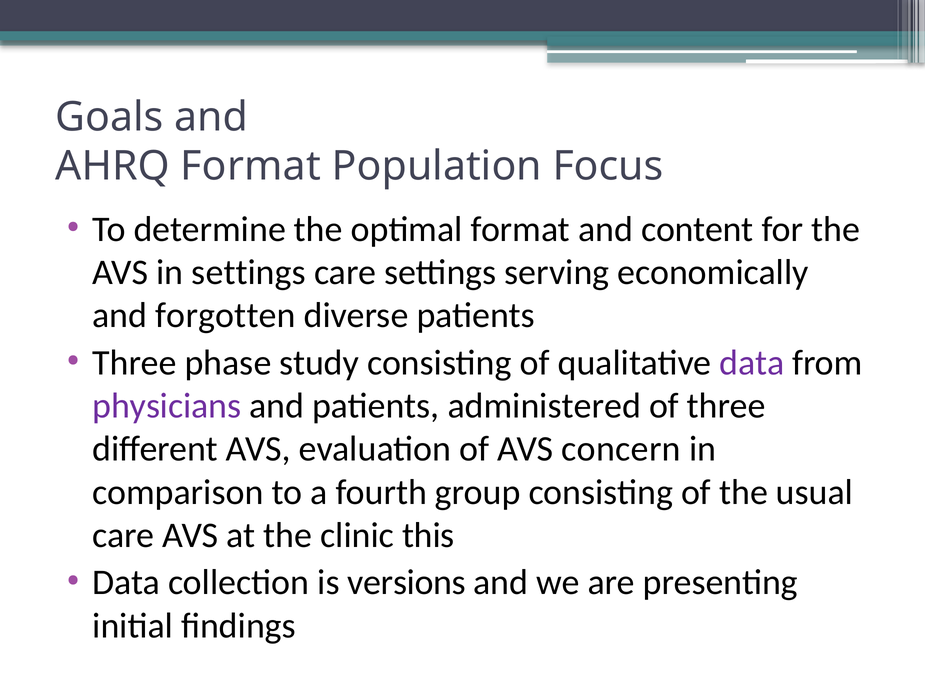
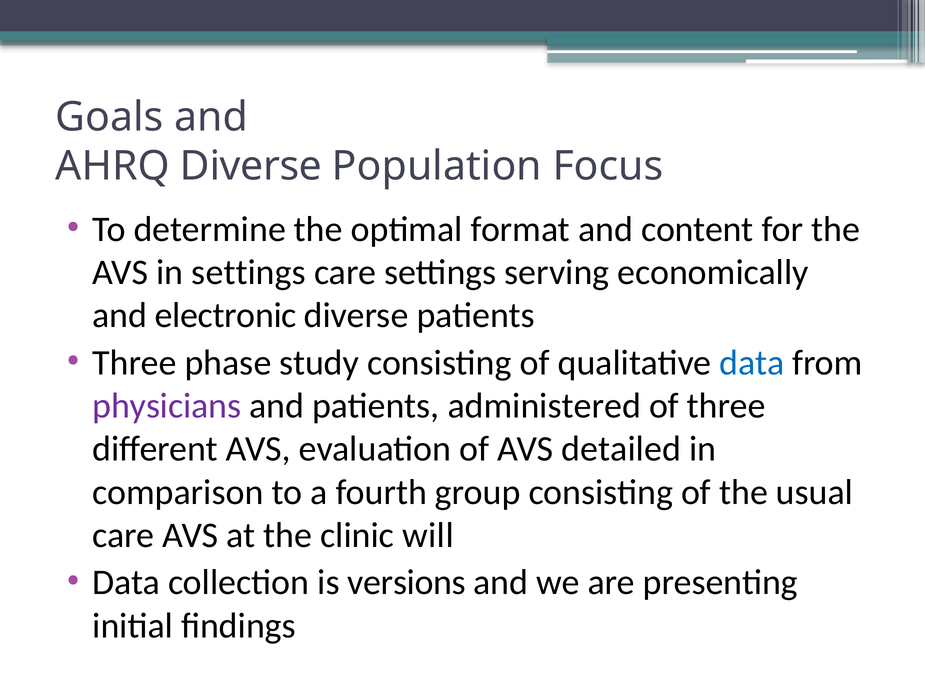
AHRQ Format: Format -> Diverse
forgotten: forgotten -> electronic
data at (752, 362) colour: purple -> blue
concern: concern -> detailed
this: this -> will
